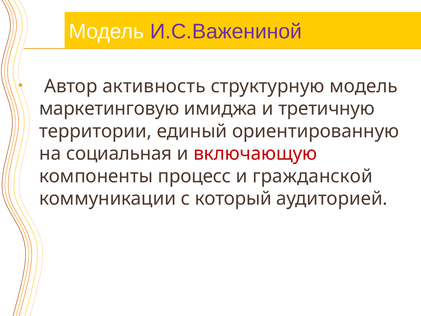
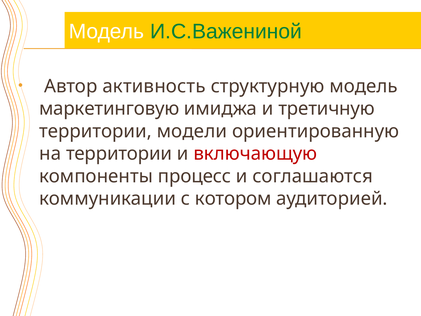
И.С.Важениной colour: purple -> green
единый: единый -> модели
на социальная: социальная -> территории
гражданской: гражданской -> соглашаются
который: который -> котором
